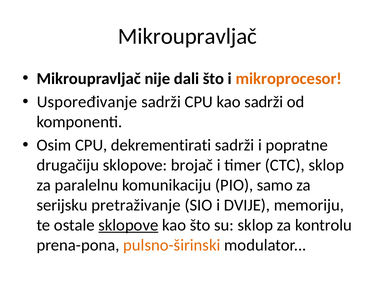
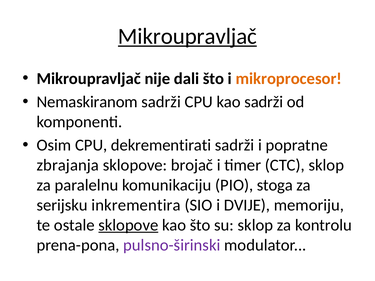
Mikroupravljač at (187, 36) underline: none -> present
Uspoređivanje: Uspoređivanje -> Nemaskiranom
drugačiju: drugačiju -> zbrajanja
samo: samo -> stoga
pretraživanje: pretraživanje -> inkrementira
pulsno-širinski colour: orange -> purple
